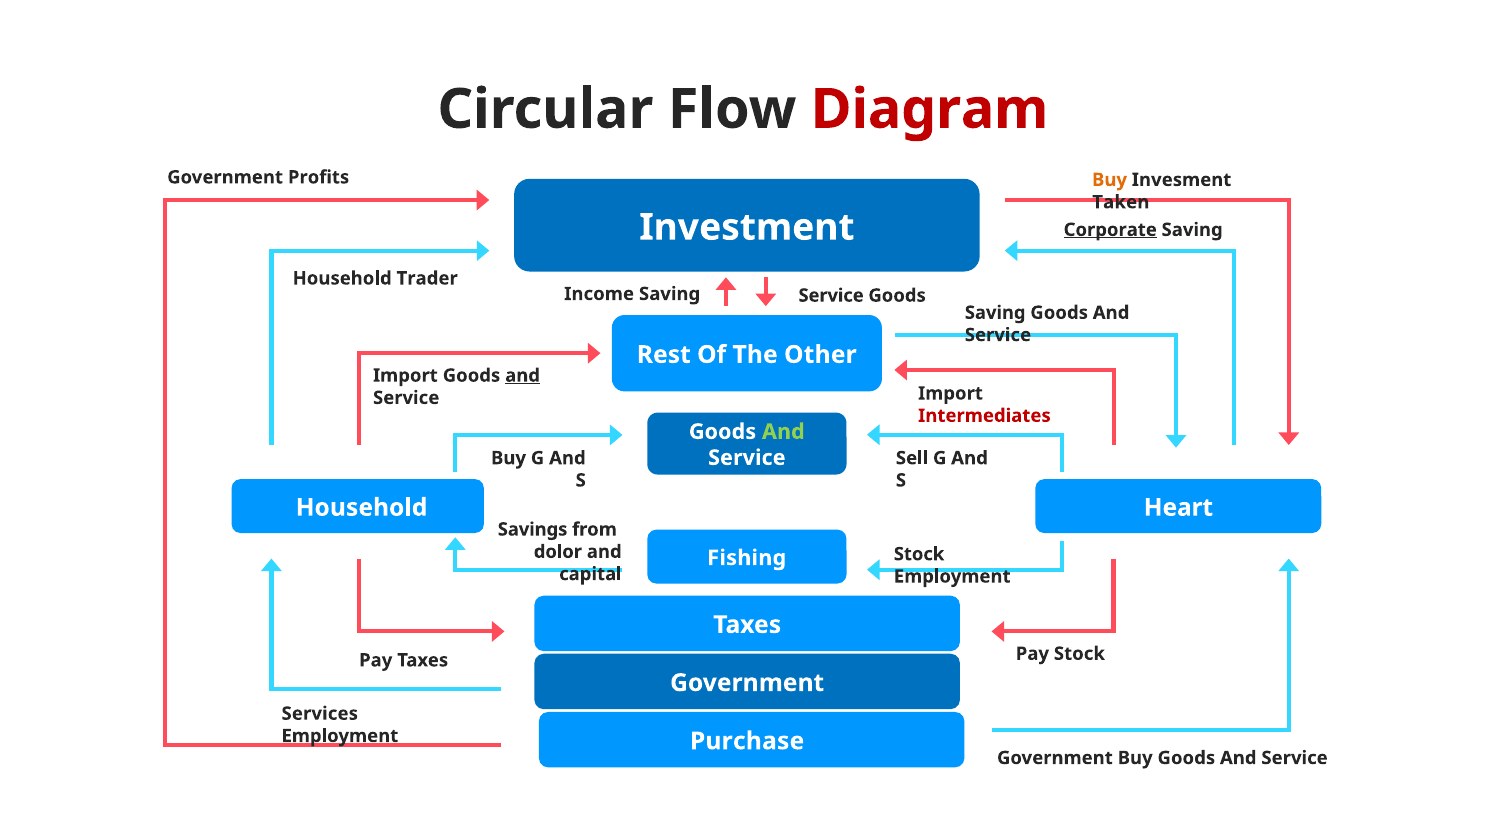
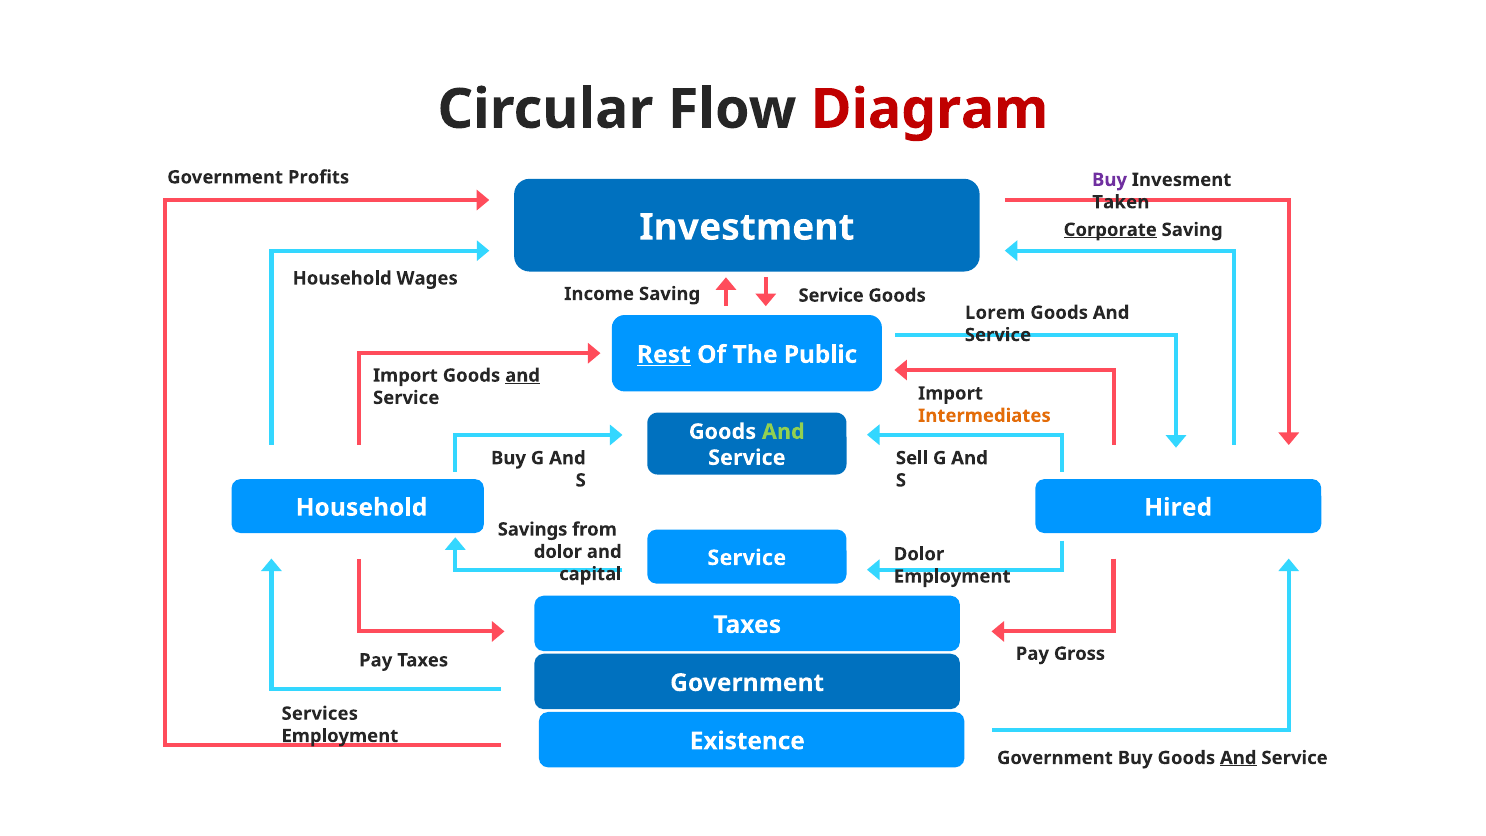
Buy at (1110, 180) colour: orange -> purple
Trader: Trader -> Wages
Saving at (995, 313): Saving -> Lorem
Rest underline: none -> present
Other: Other -> Public
Intermediates colour: red -> orange
Heart: Heart -> Hired
Stock at (919, 554): Stock -> Dolor
Fishing at (747, 558): Fishing -> Service
Pay Stock: Stock -> Gross
Purchase: Purchase -> Existence
And at (1238, 758) underline: none -> present
